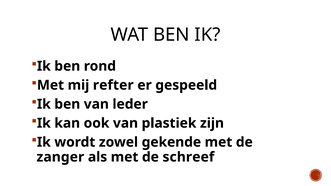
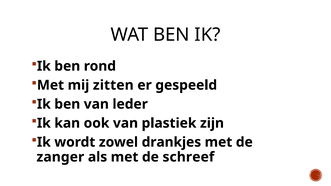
refter: refter -> zitten
gekende: gekende -> drankjes
